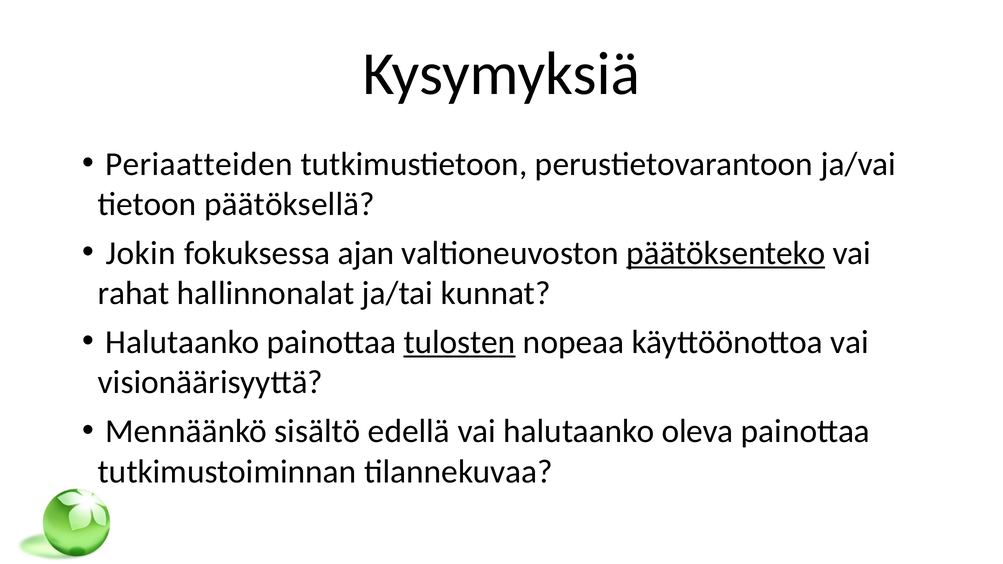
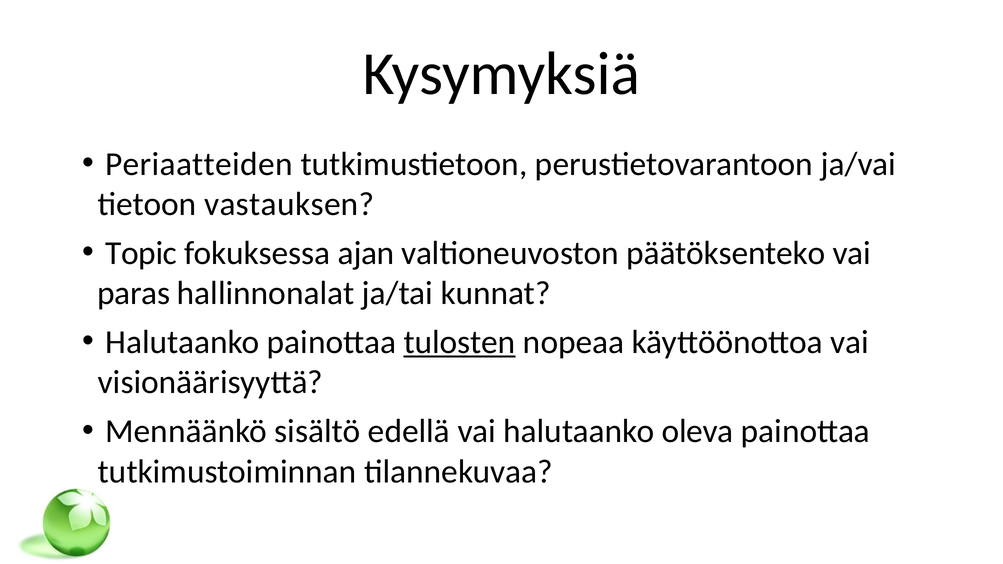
päätöksellä: päätöksellä -> vastauksen
Jokin: Jokin -> Topic
päätöksenteko underline: present -> none
rahat: rahat -> paras
